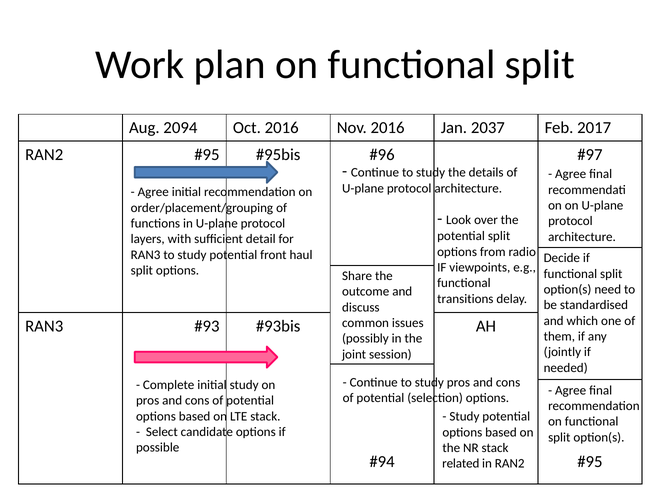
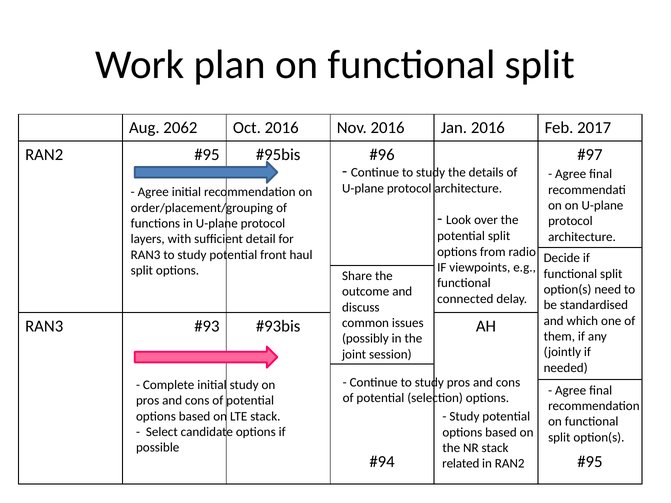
2094: 2094 -> 2062
Jan 2037: 2037 -> 2016
transitions: transitions -> connected
